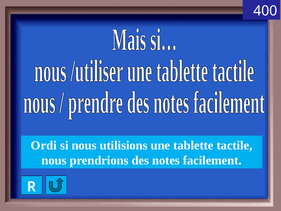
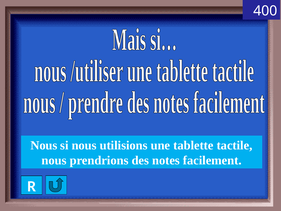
Ordi at (44, 145): Ordi -> Nous
